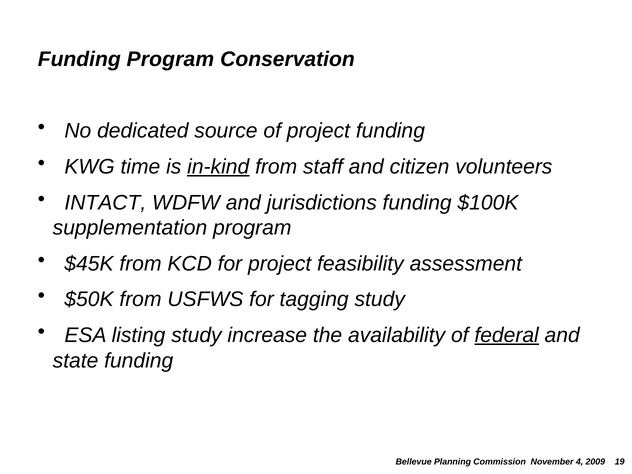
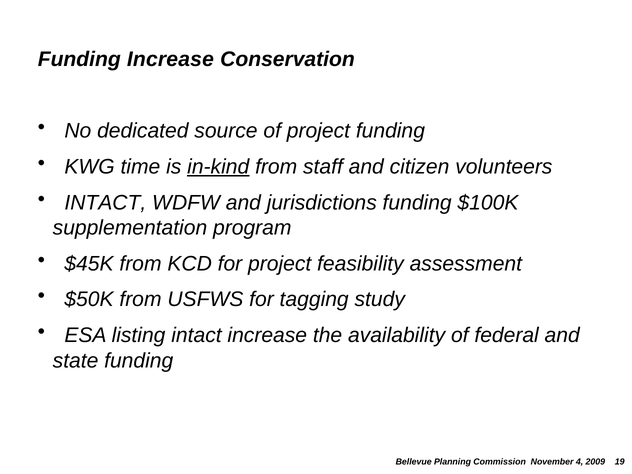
Funding Program: Program -> Increase
listing study: study -> intact
federal underline: present -> none
